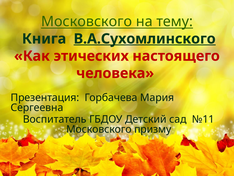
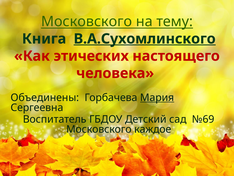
Презентация: Презентация -> Объединены
Мария underline: none -> present
№11: №11 -> №69
призму: призму -> каждое
